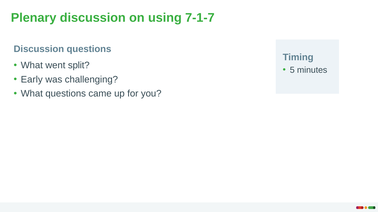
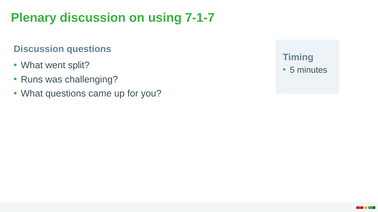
Early: Early -> Runs
